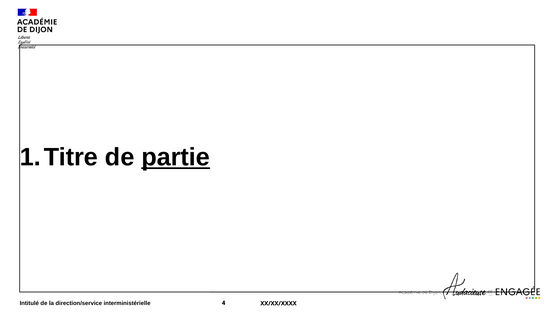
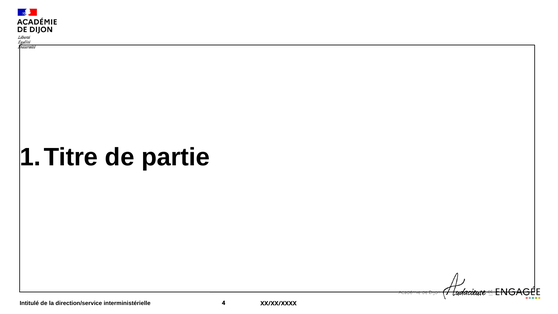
partie underline: present -> none
